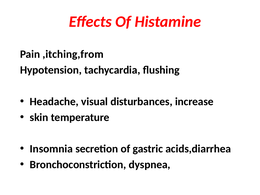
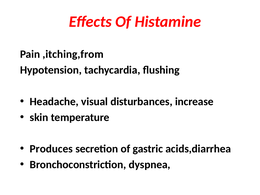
Insomnia: Insomnia -> Produces
